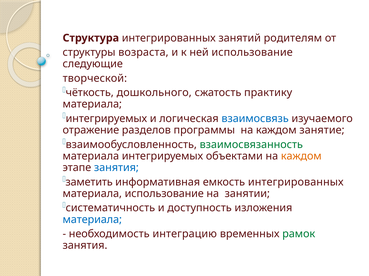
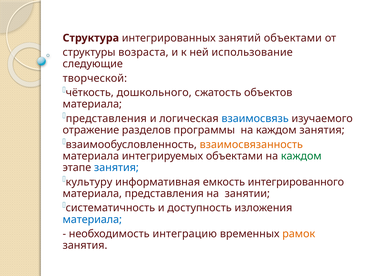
занятий родителям: родителям -> объектами
практику: практику -> объектов
интегрируемых at (106, 119): интегрируемых -> представления
каждом занятие: занятие -> занятия
взаимосвязанность colour: green -> orange
каждом at (301, 156) colour: orange -> green
заметить: заметить -> культуру
емкость интегрированных: интегрированных -> интегрированного
материала использование: использование -> представления
рамок colour: green -> orange
